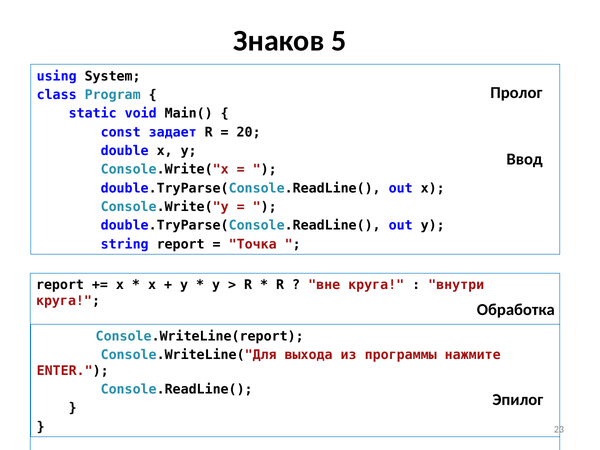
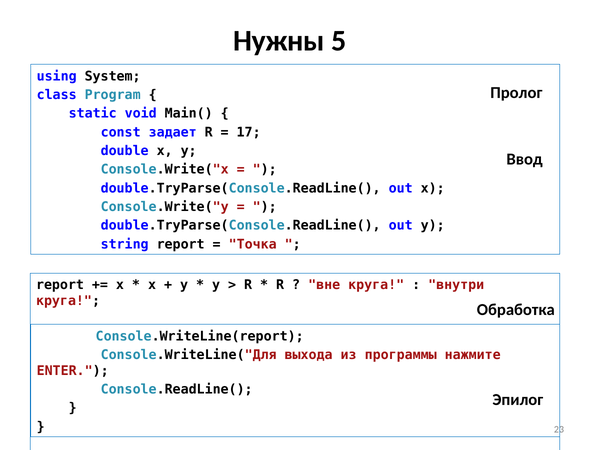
Знаков: Знаков -> Нужны
20: 20 -> 17
